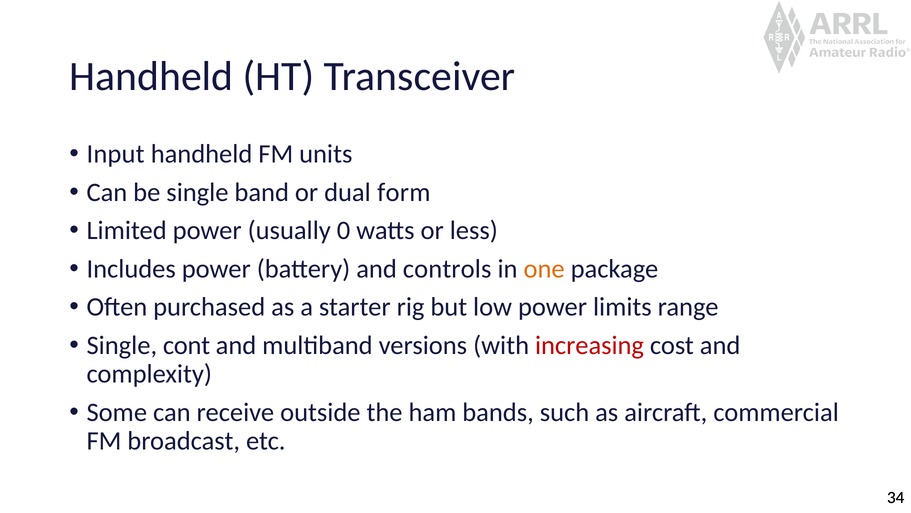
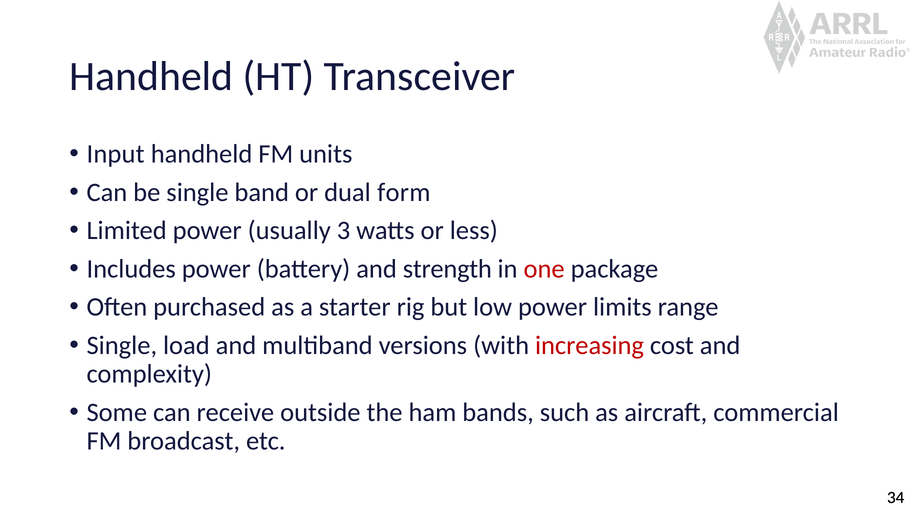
0: 0 -> 3
controls: controls -> strength
one colour: orange -> red
cont: cont -> load
